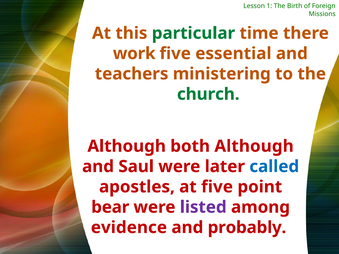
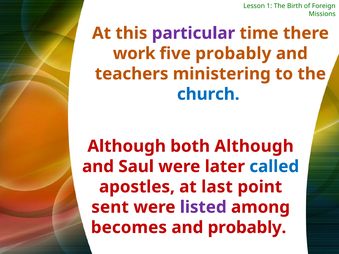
particular colour: green -> purple
five essential: essential -> probably
church colour: green -> blue
at five: five -> last
bear: bear -> sent
evidence: evidence -> becomes
